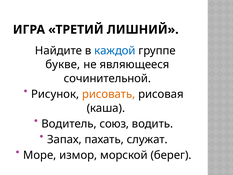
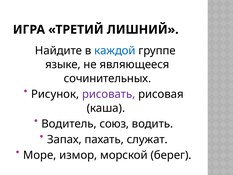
букве: букве -> языке
сочинительной: сочинительной -> сочинительных
рисовать colour: orange -> purple
